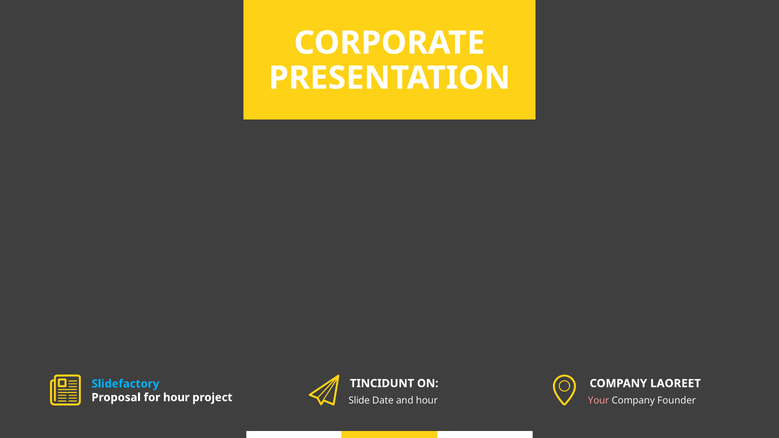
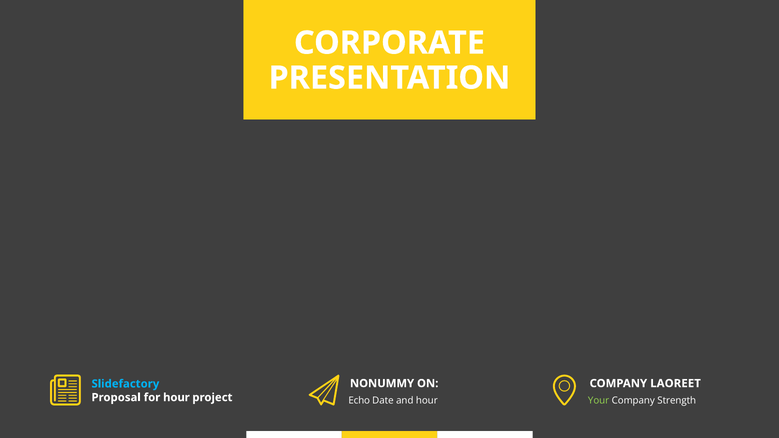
TINCIDUNT: TINCIDUNT -> NONUMMY
Slide: Slide -> Echo
Your colour: pink -> light green
Founder: Founder -> Strength
